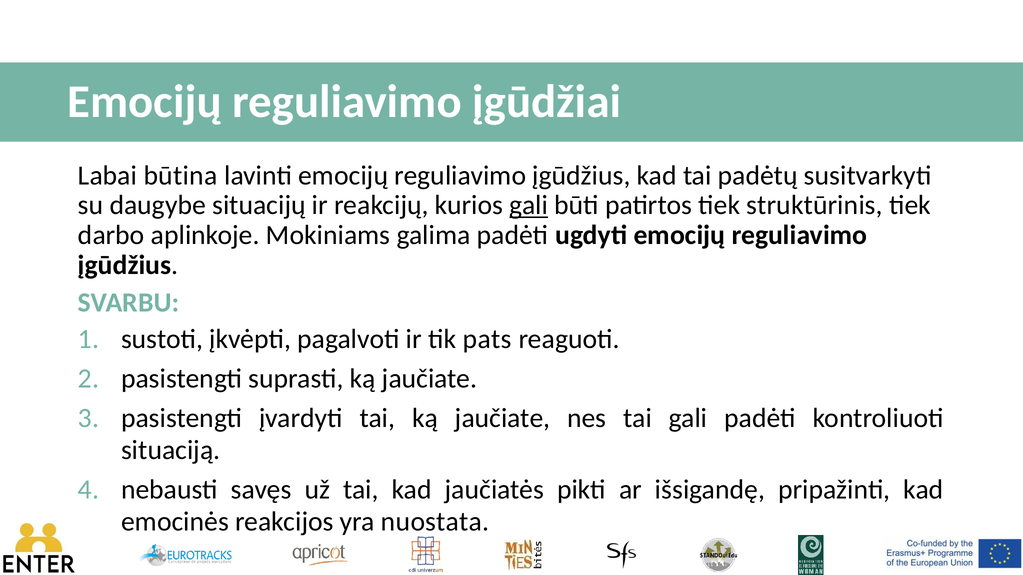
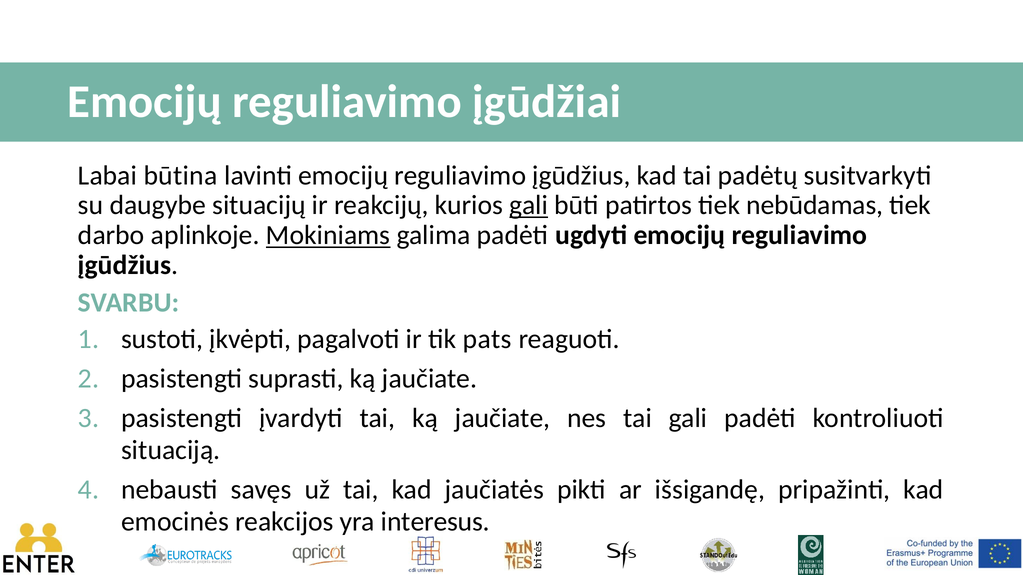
struktūrinis: struktūrinis -> nebūdamas
Mokiniams underline: none -> present
nuostata: nuostata -> interesus
